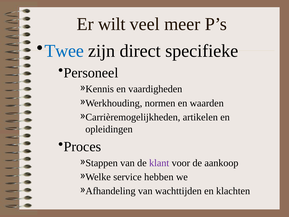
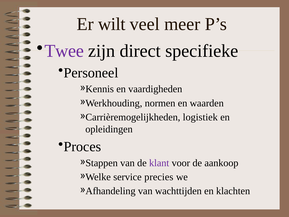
Twee colour: blue -> purple
artikelen: artikelen -> logistiek
hebben: hebben -> precies
